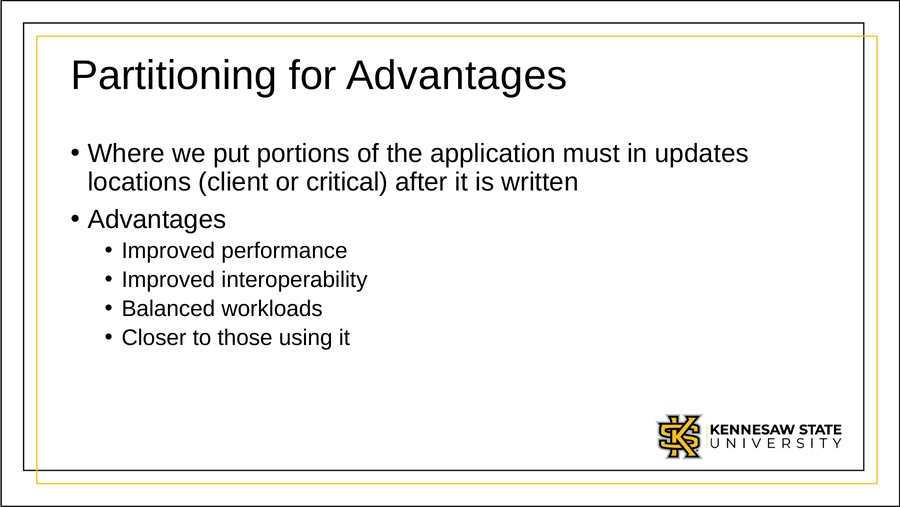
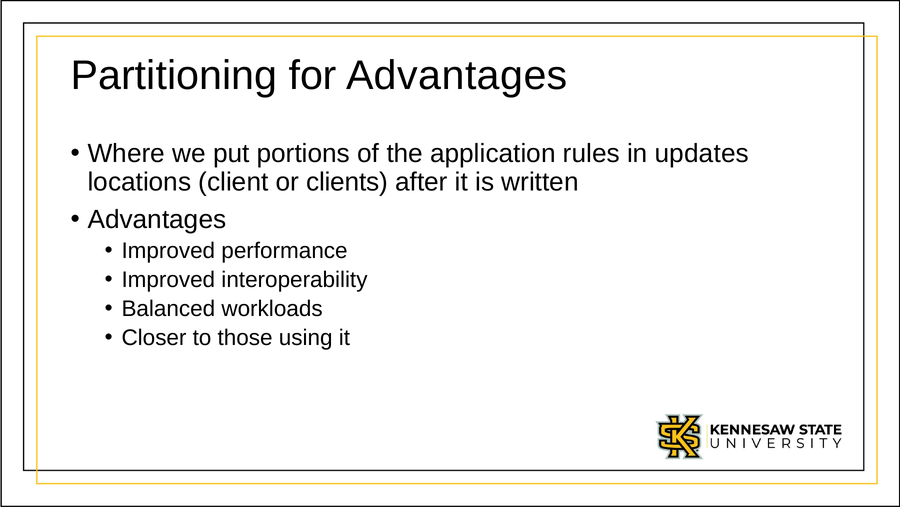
must: must -> rules
critical: critical -> clients
